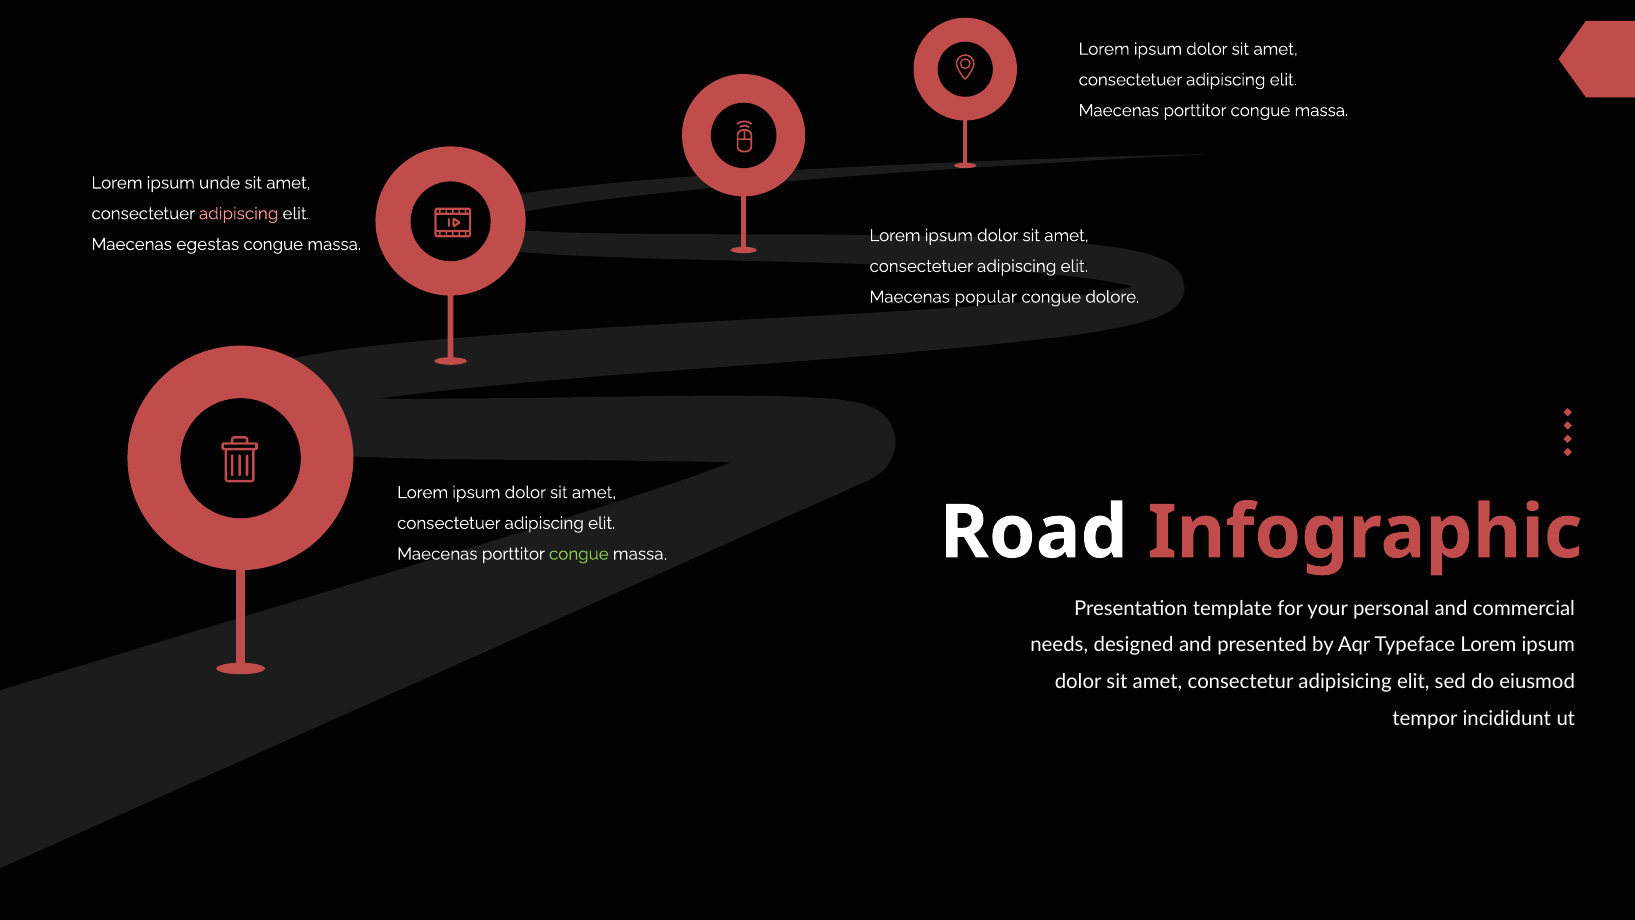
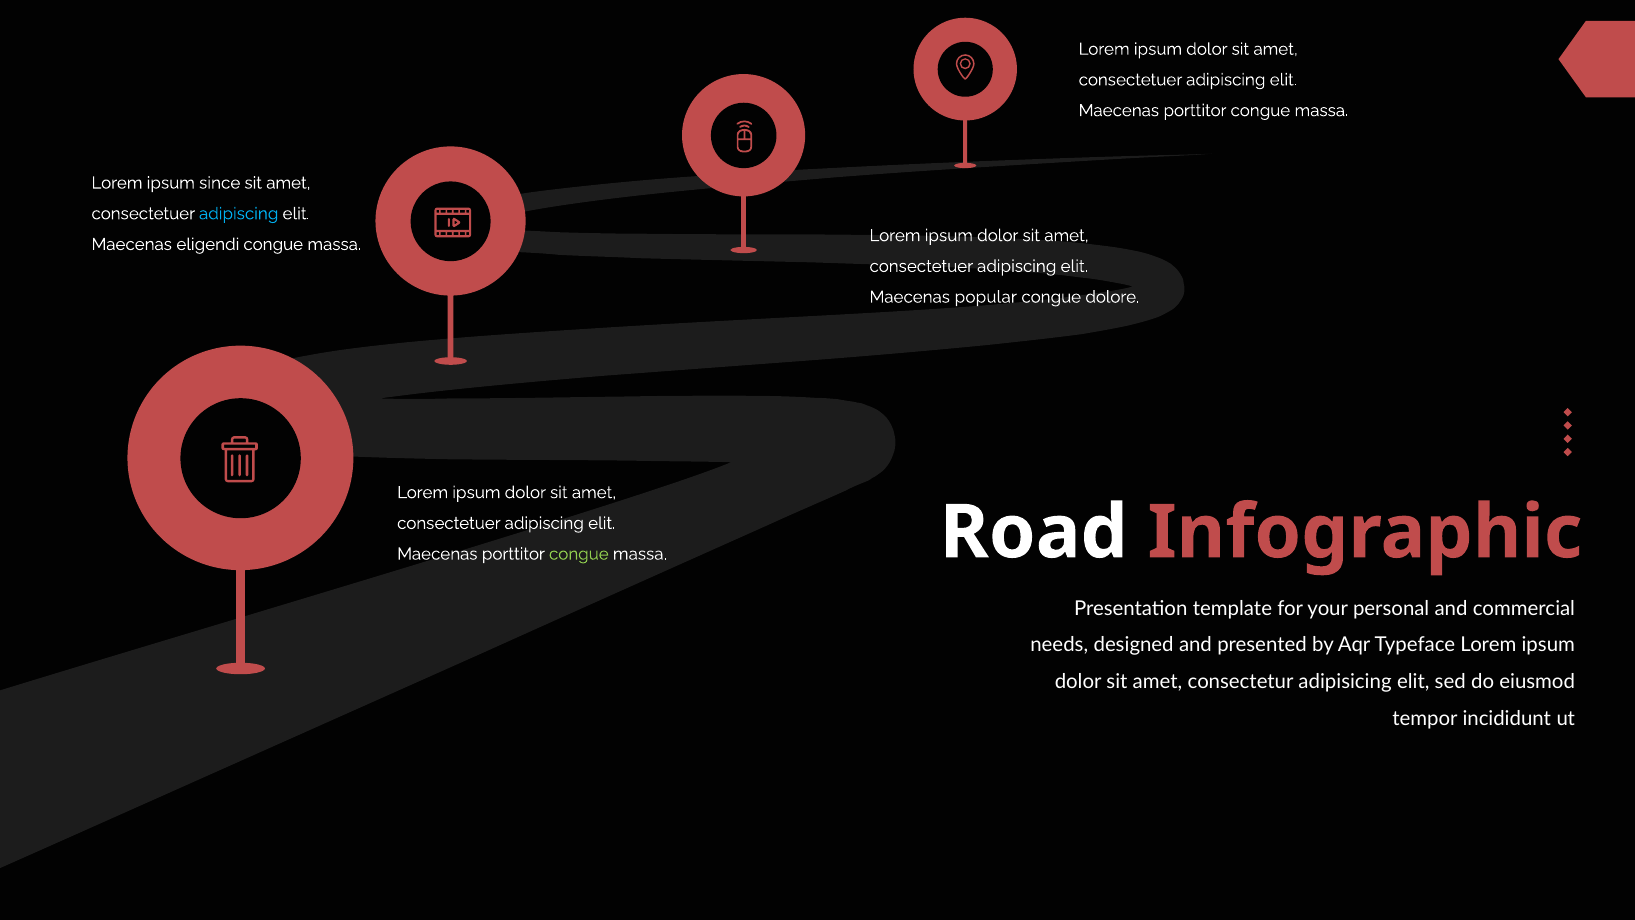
unde: unde -> since
adipiscing at (239, 214) colour: pink -> light blue
egestas: egestas -> eligendi
